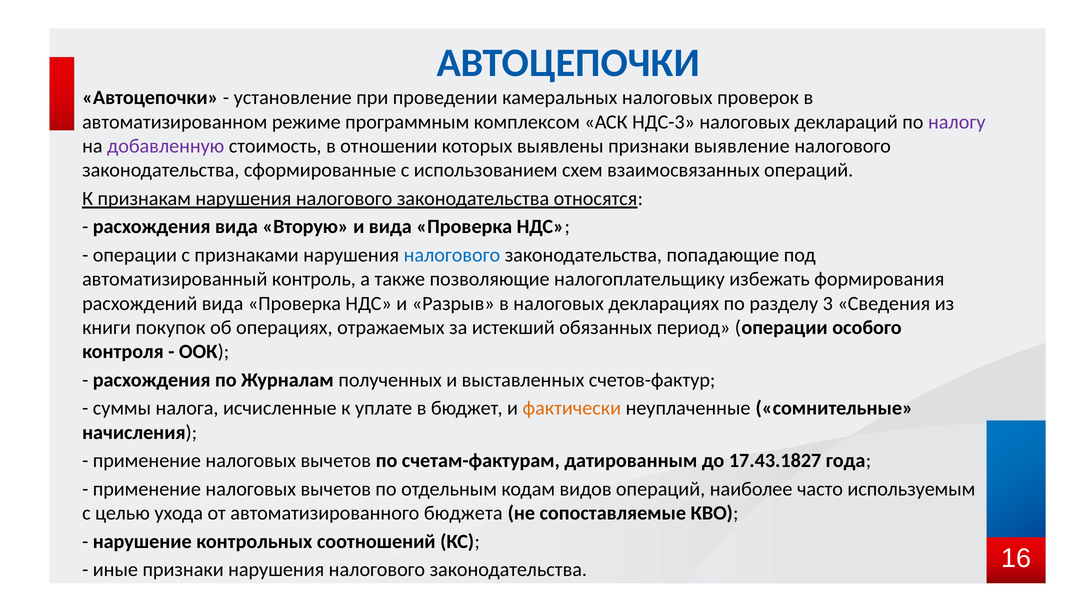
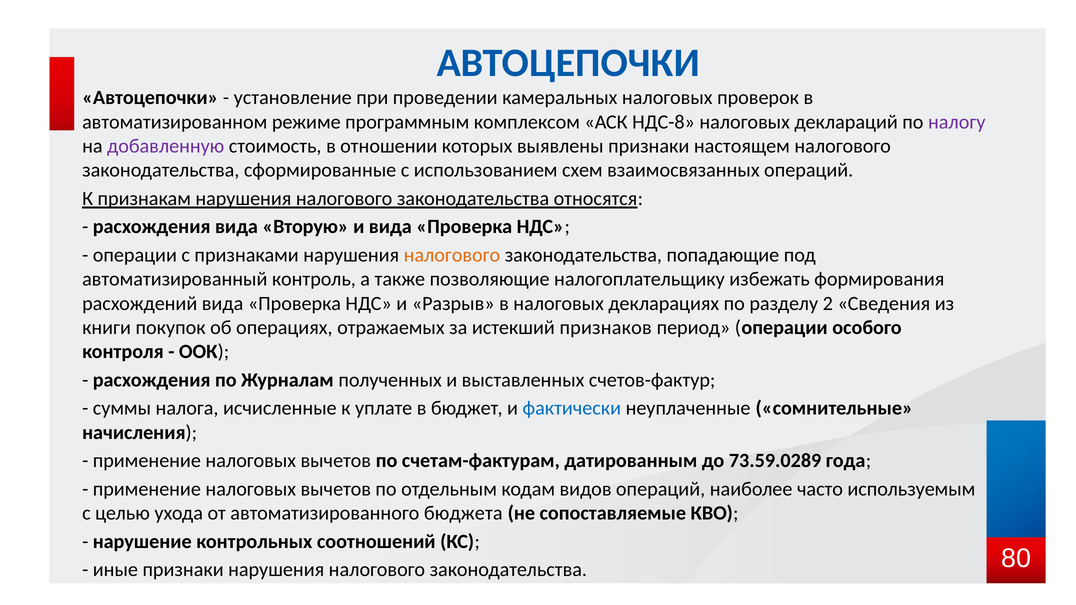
НДС-3: НДС-3 -> НДС-8
выявление: выявление -> настоящем
налогового at (452, 255) colour: blue -> orange
3: 3 -> 2
обязанных: обязанных -> признаков
фактически colour: orange -> blue
17.43.1827: 17.43.1827 -> 73.59.0289
16: 16 -> 80
